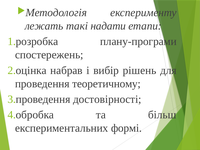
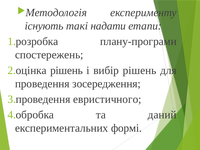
лежать: лежать -> існують
набрав at (66, 70): набрав -> рішень
теоретичному: теоретичному -> зосередження
достовірності: достовірності -> евристичного
більш: більш -> даний
